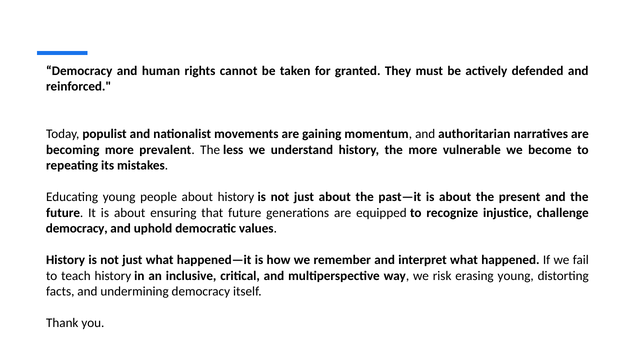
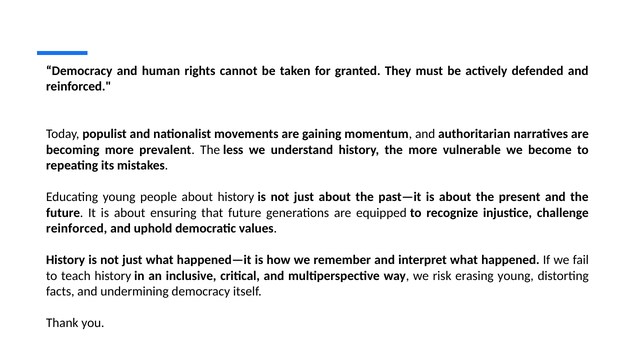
democracy at (77, 228): democracy -> reinforced
